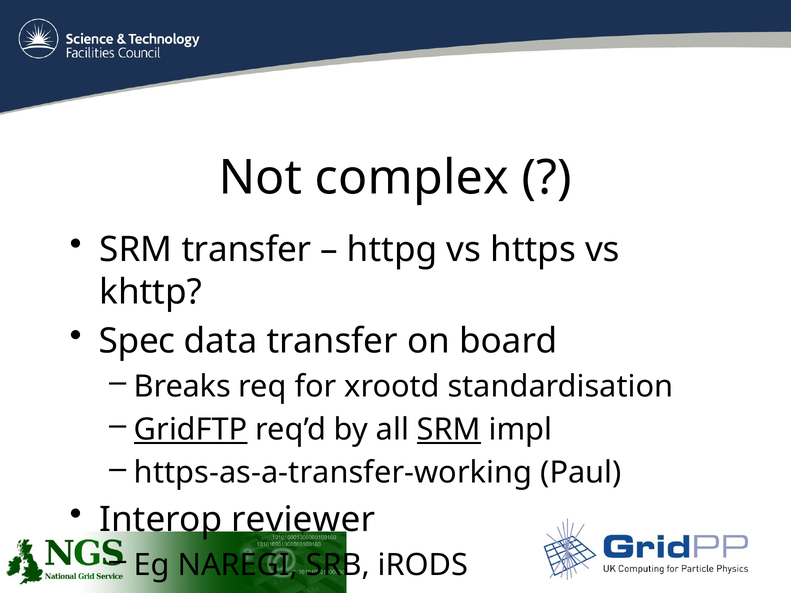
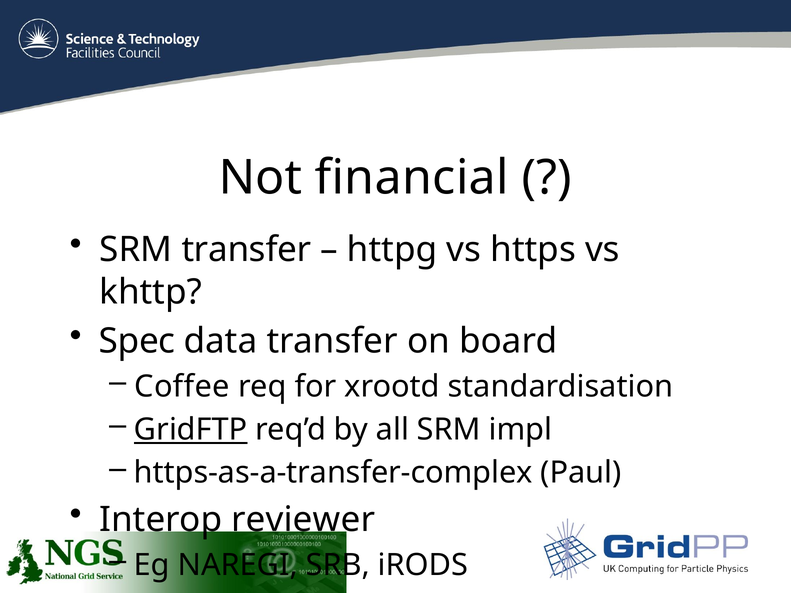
complex: complex -> financial
Breaks: Breaks -> Coffee
SRM at (449, 430) underline: present -> none
https-as-a-transfer-working: https-as-a-transfer-working -> https-as-a-transfer-complex
